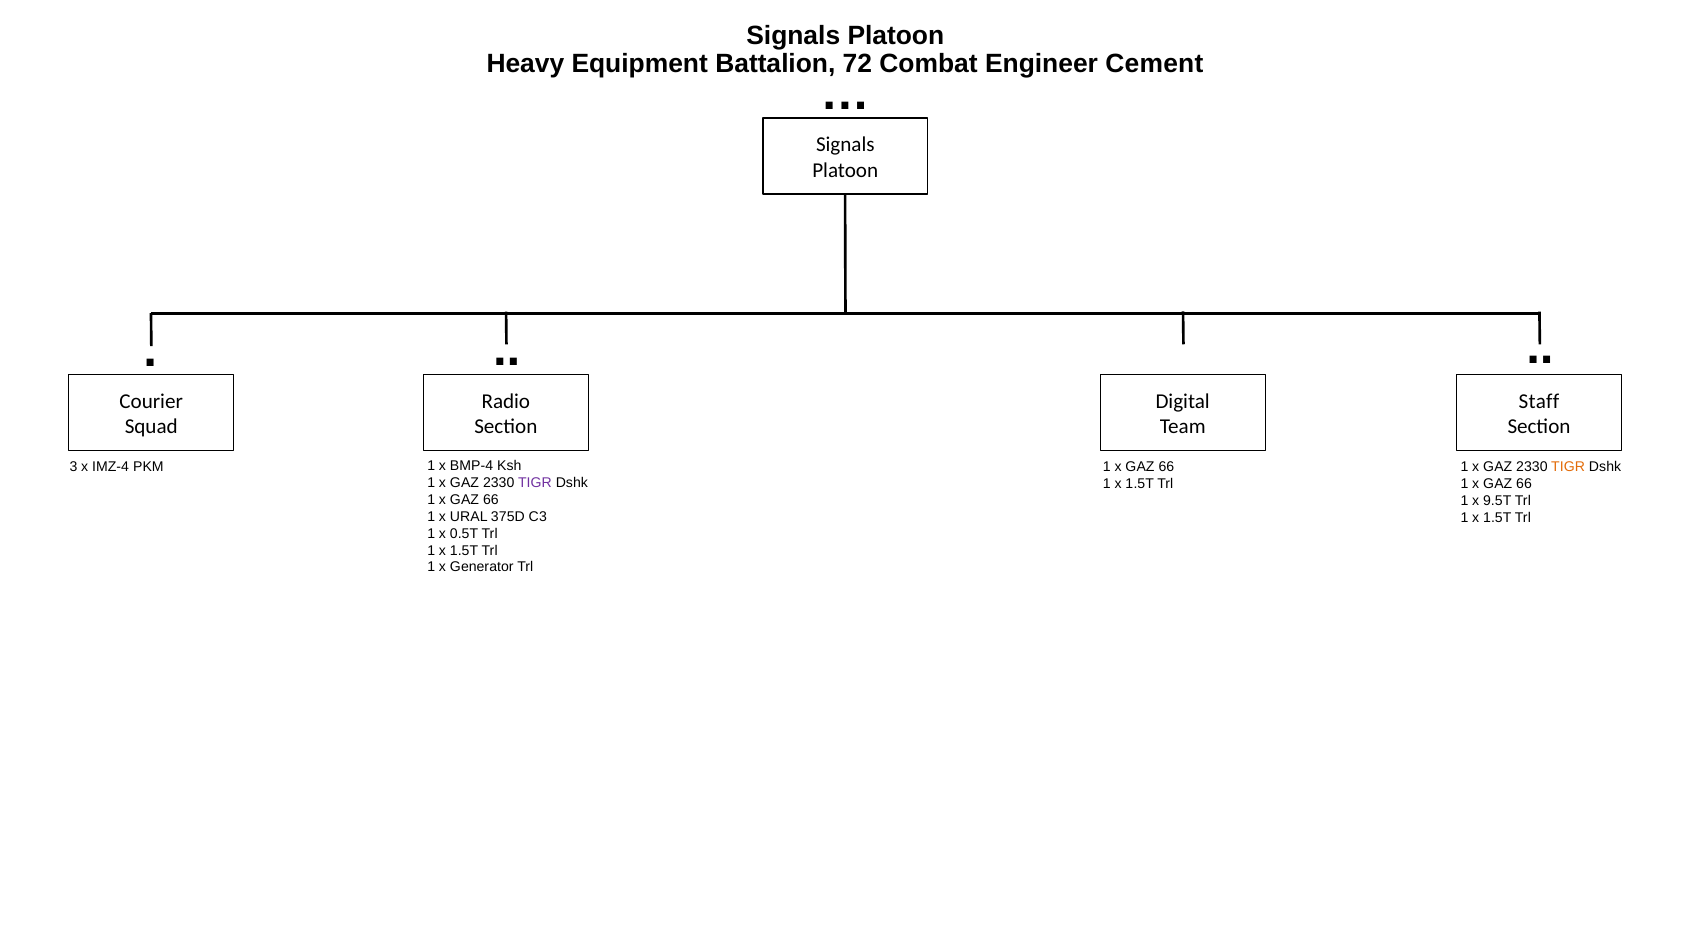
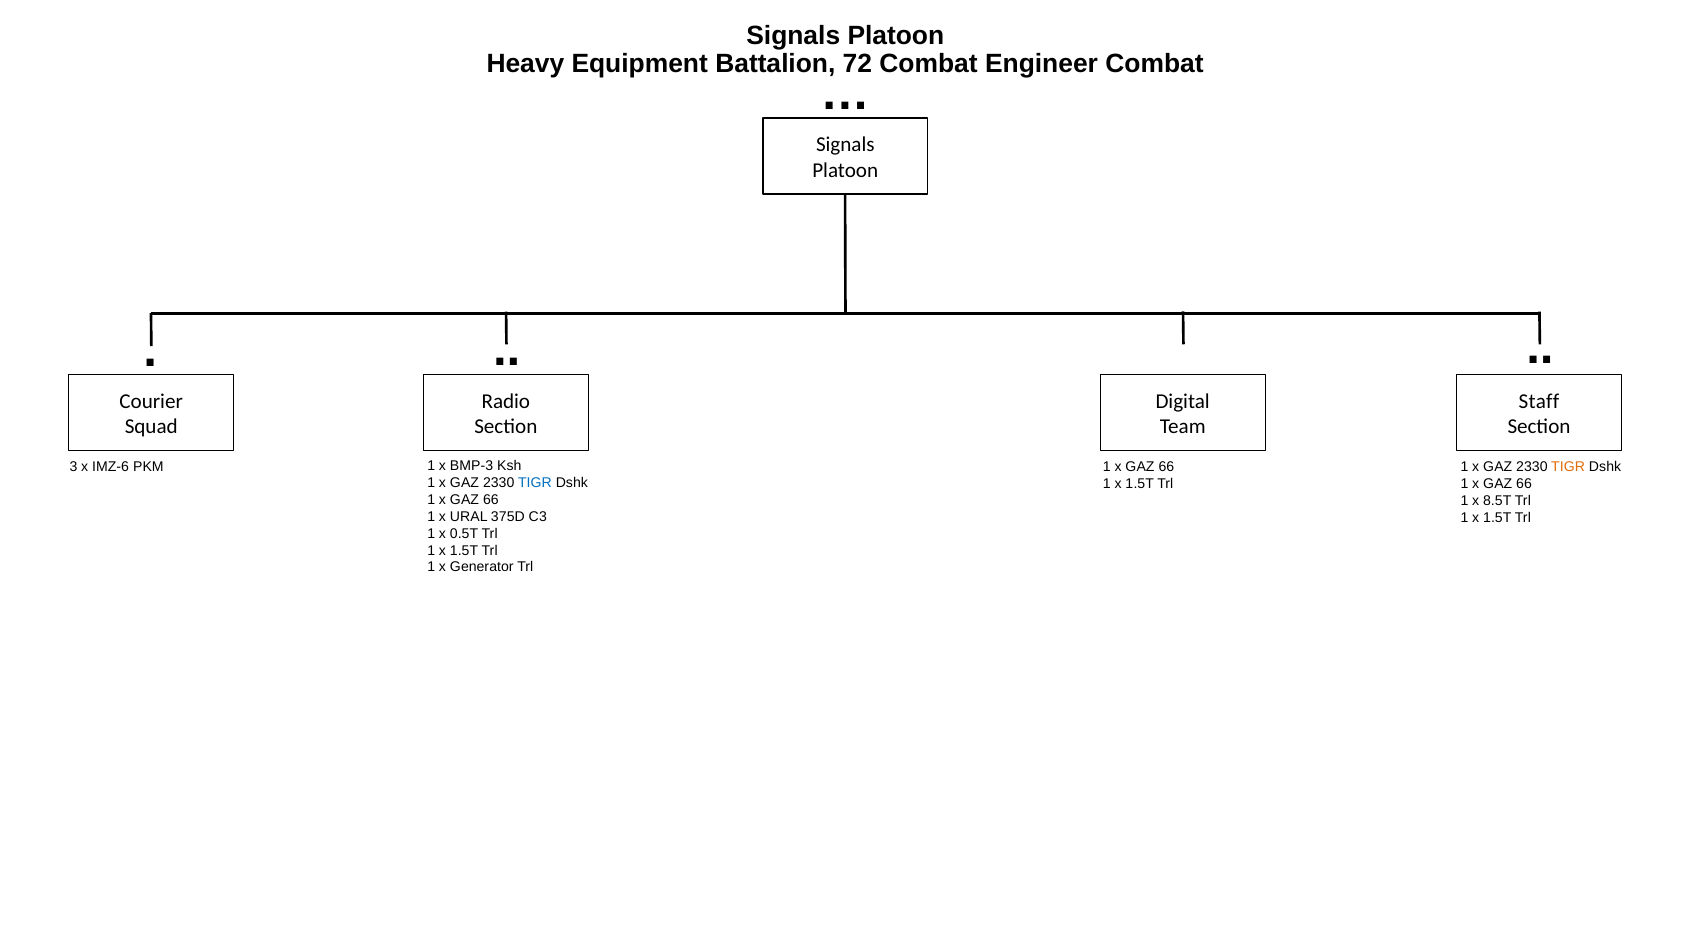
Engineer Cement: Cement -> Combat
BMP-4: BMP-4 -> BMP-3
IMZ-4: IMZ-4 -> IMZ-6
TIGR at (535, 483) colour: purple -> blue
9.5T: 9.5T -> 8.5T
